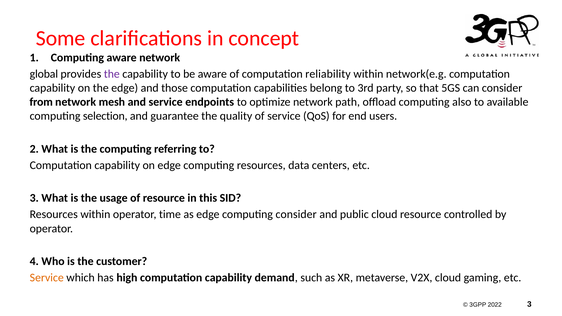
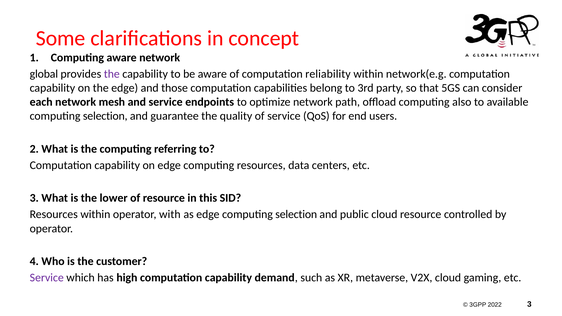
from: from -> each
usage: usage -> lower
time: time -> with
edge computing consider: consider -> selection
Service at (47, 278) colour: orange -> purple
